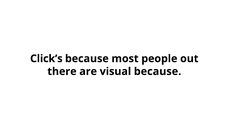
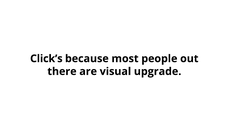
visual because: because -> upgrade
